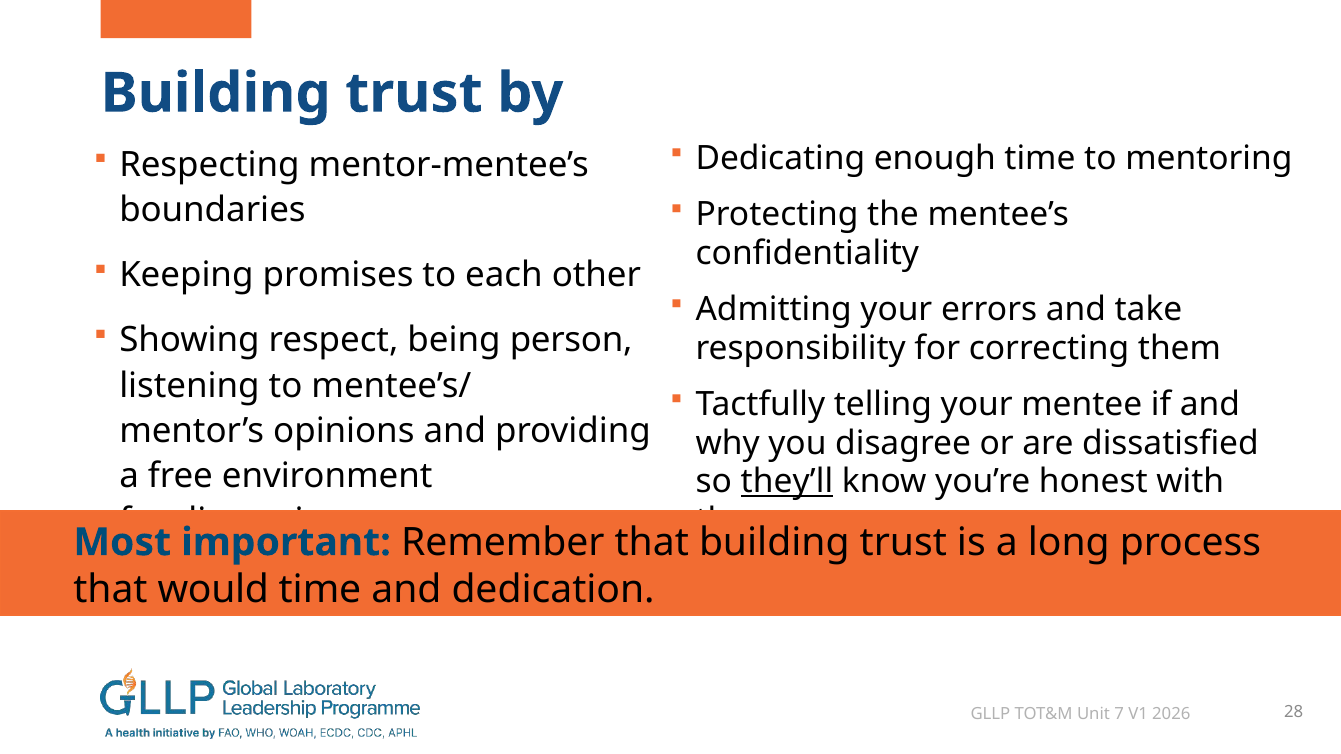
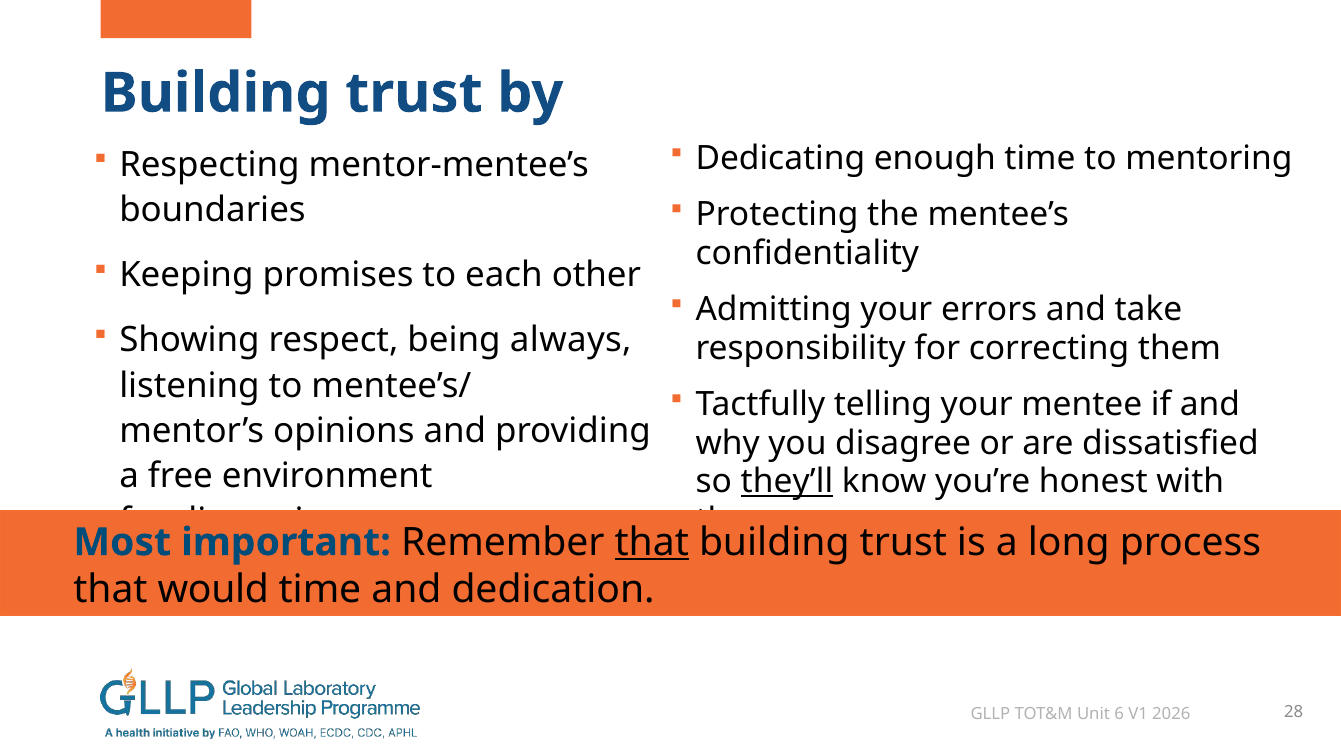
person: person -> always
that at (652, 543) underline: none -> present
7: 7 -> 6
